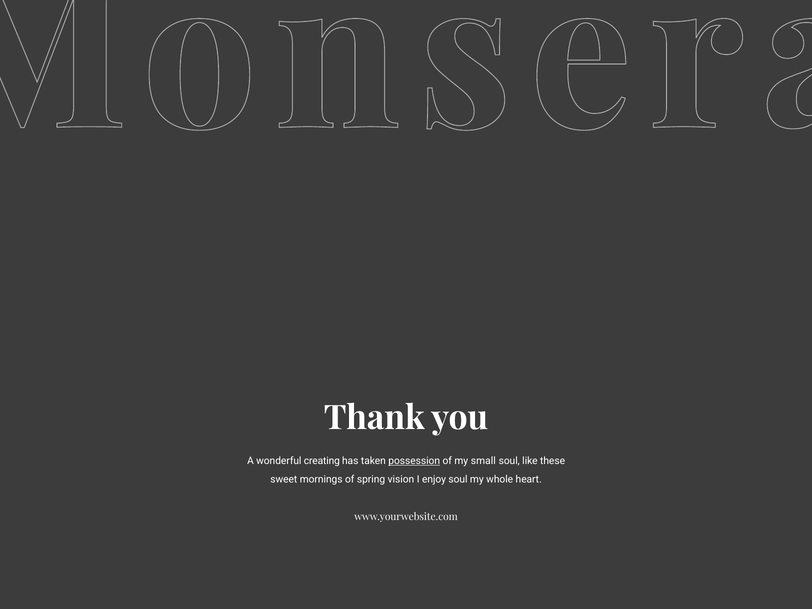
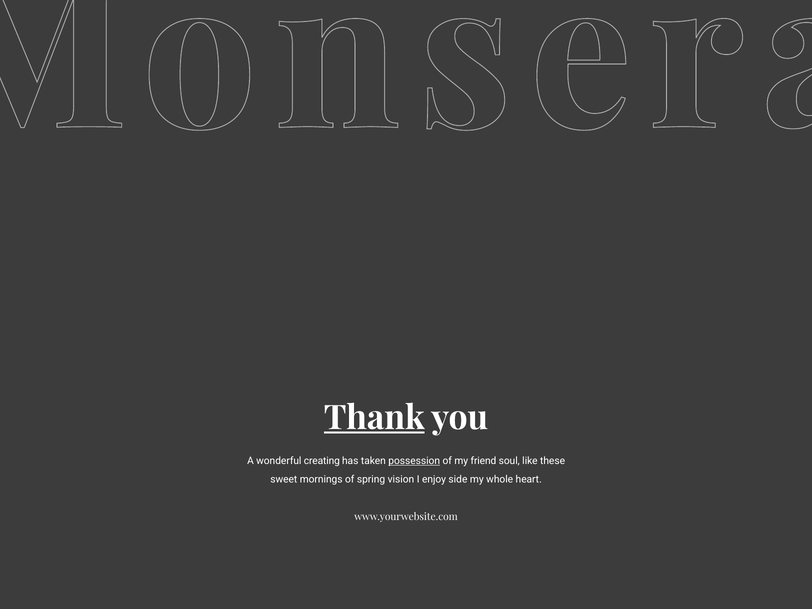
Thank underline: none -> present
small: small -> friend
enjoy soul: soul -> side
